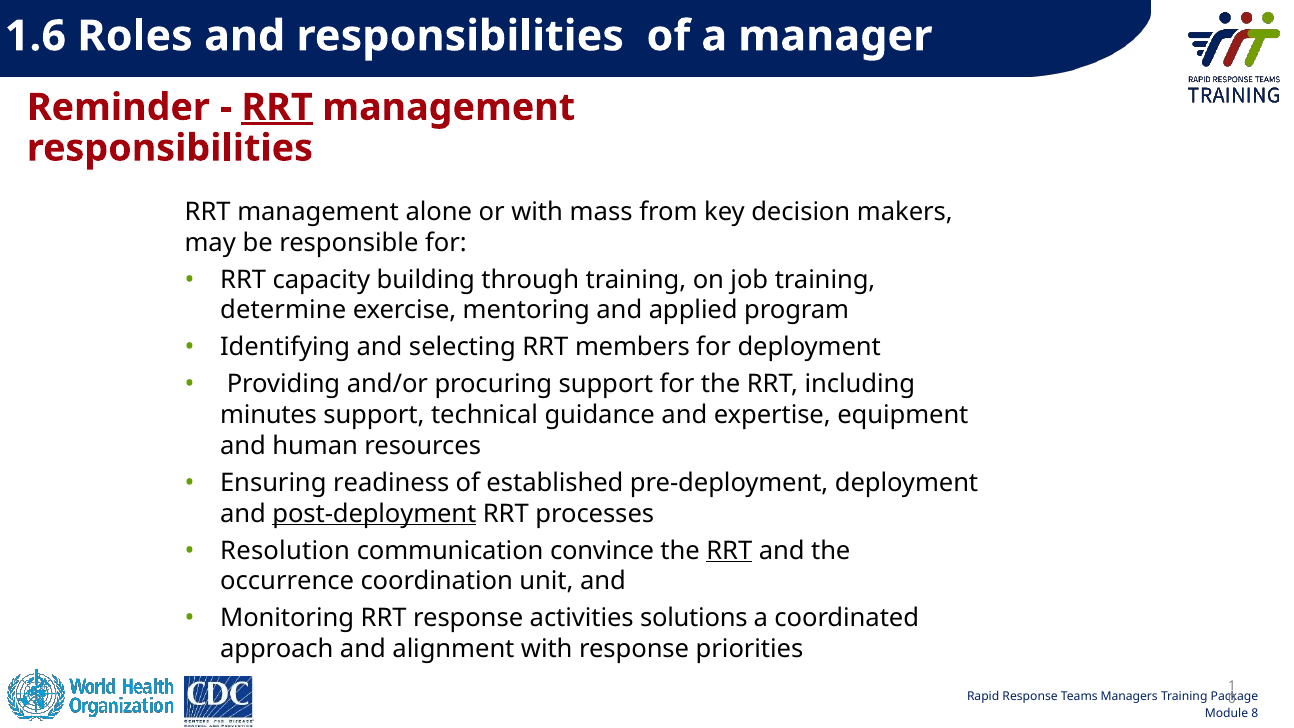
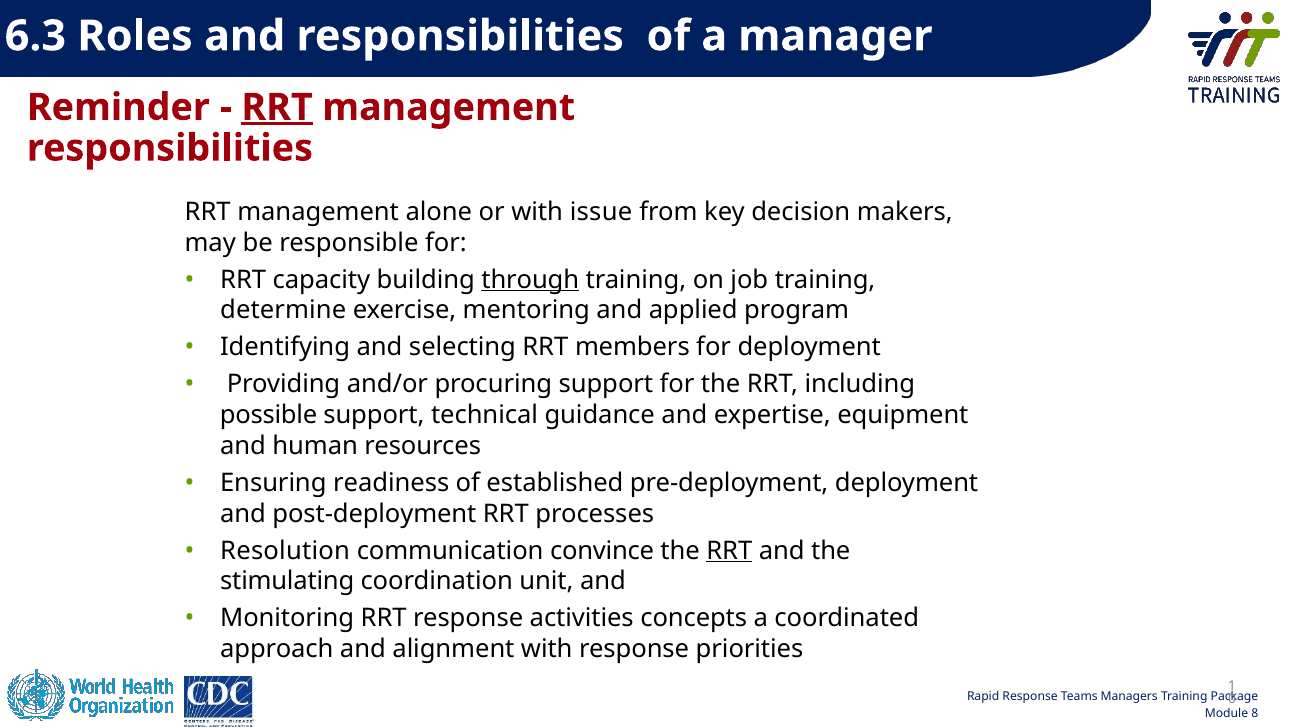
1.6: 1.6 -> 6.3
mass: mass -> issue
through underline: none -> present
minutes: minutes -> possible
post-deployment underline: present -> none
occurrence: occurrence -> stimulating
solutions: solutions -> concepts
